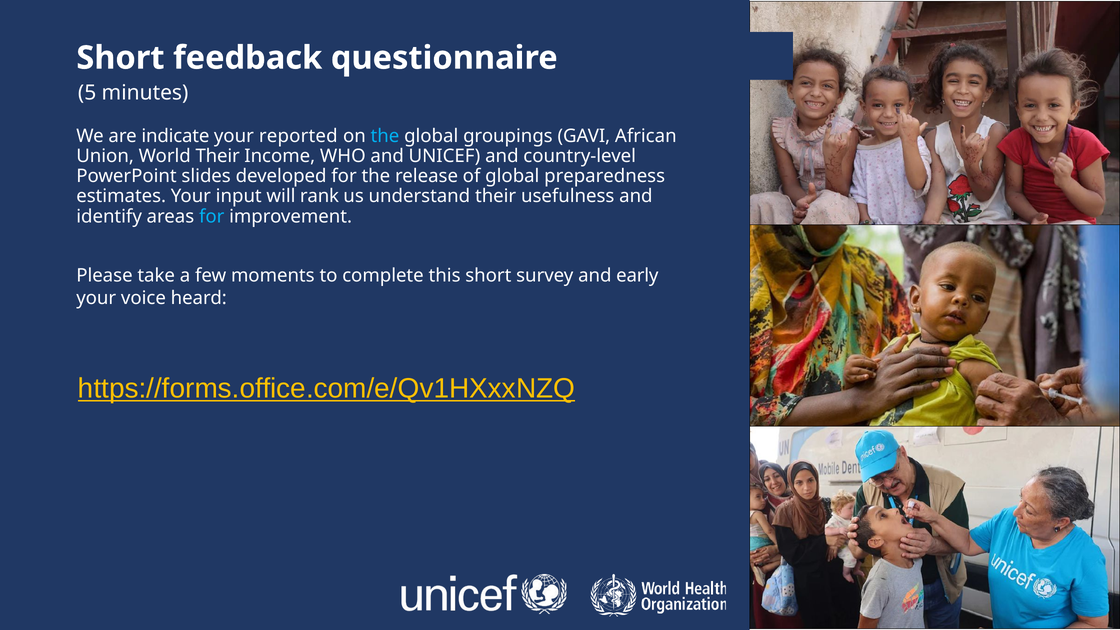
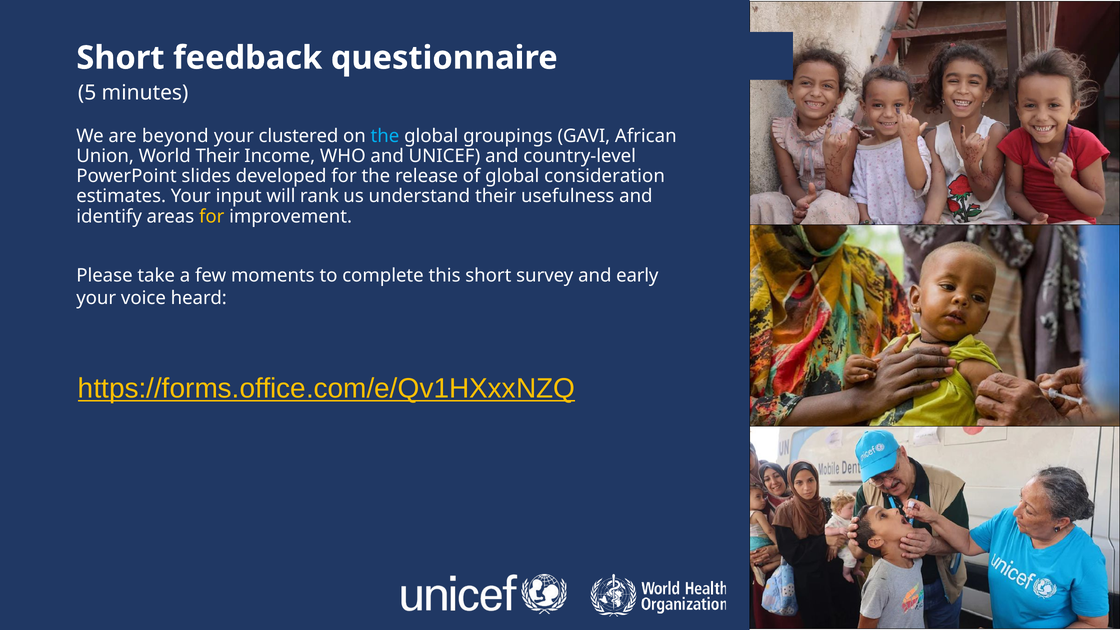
indicate: indicate -> beyond
reported: reported -> clustered
preparedness: preparedness -> consideration
for at (212, 216) colour: light blue -> yellow
